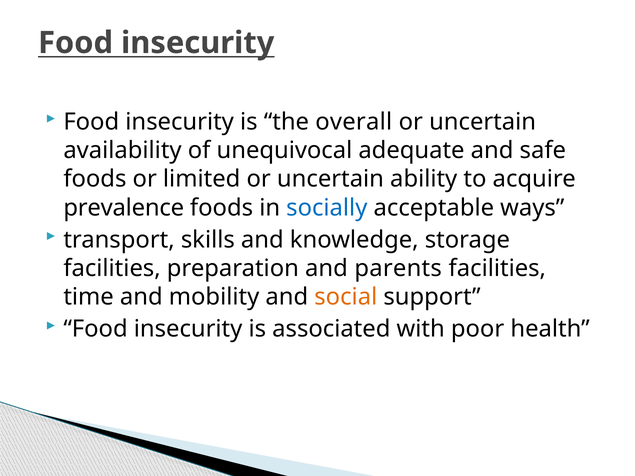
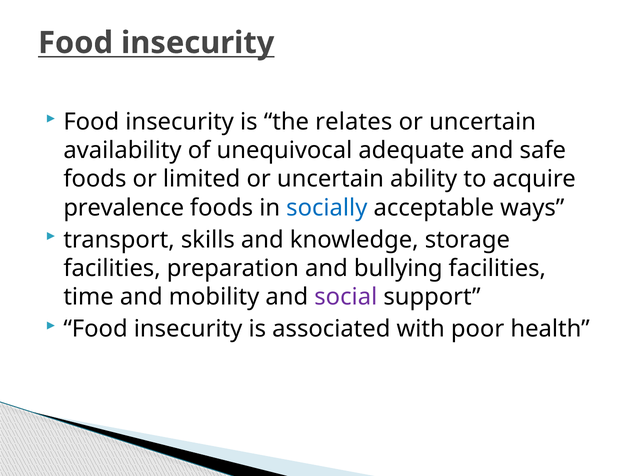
overall: overall -> relates
parents: parents -> bullying
social colour: orange -> purple
